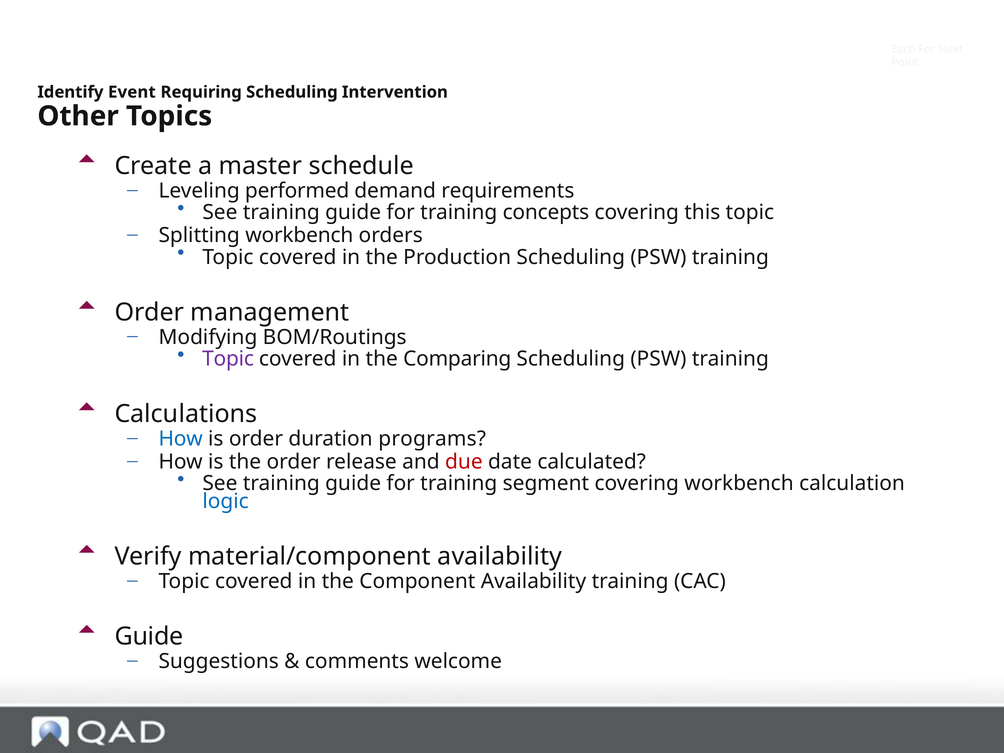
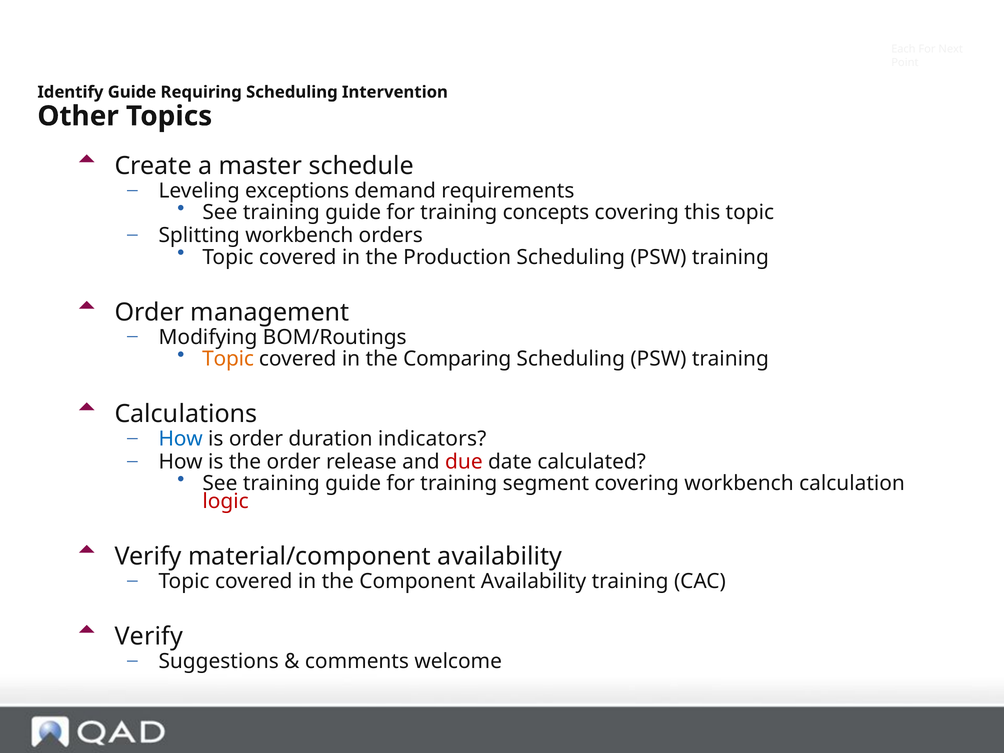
Identify Event: Event -> Guide
performed: performed -> exceptions
Topic at (228, 359) colour: purple -> orange
programs: programs -> indicators
logic colour: blue -> red
Guide at (149, 636): Guide -> Verify
